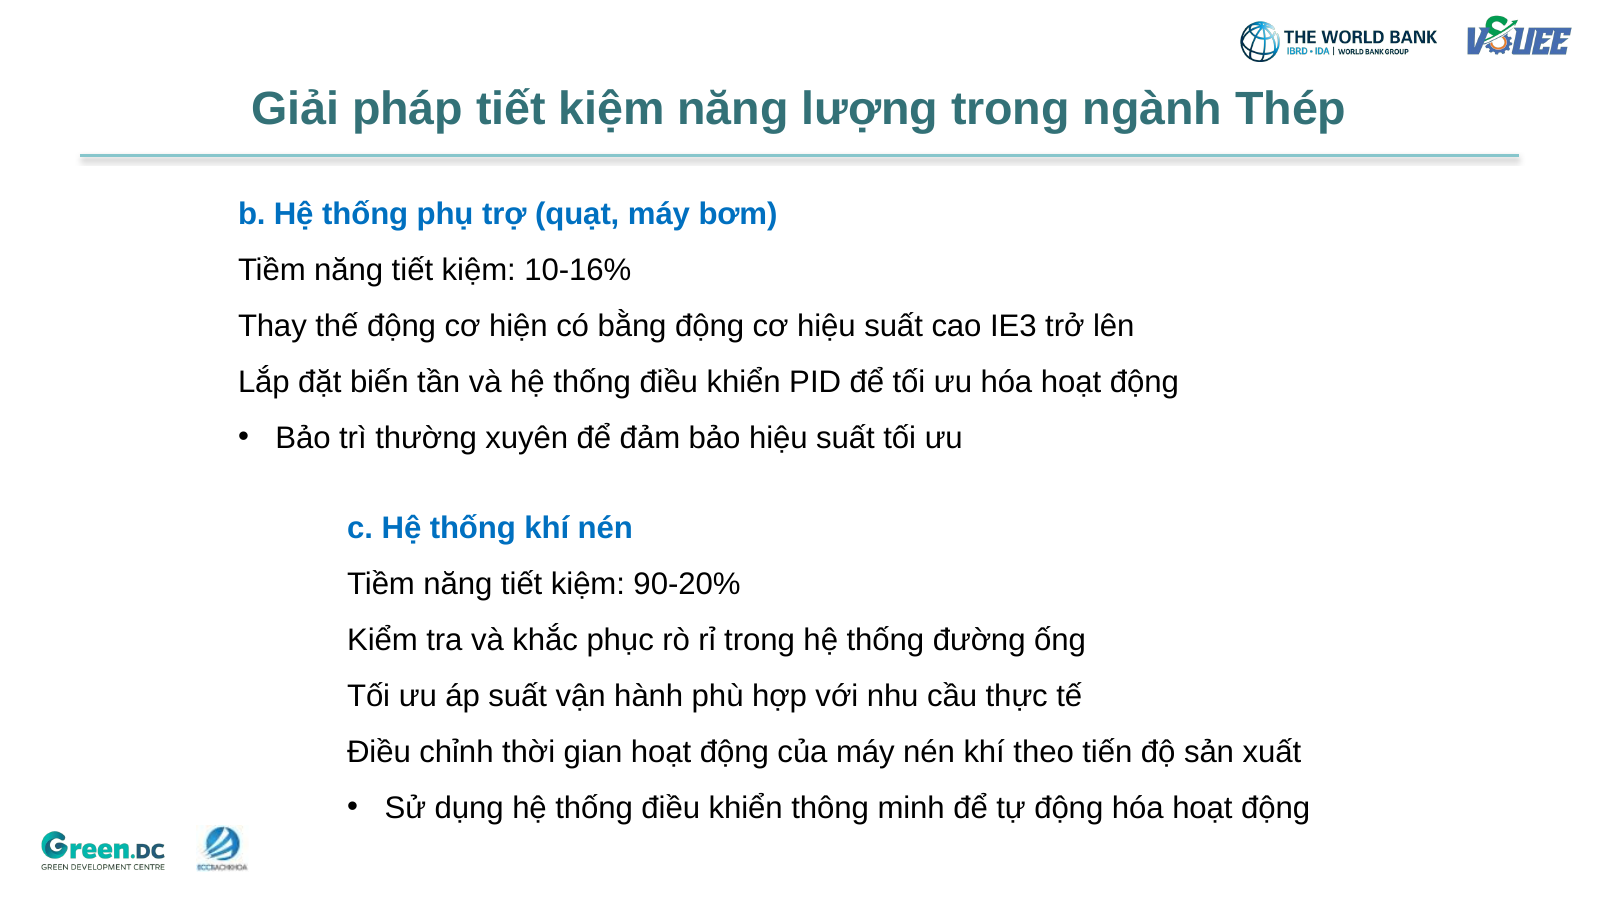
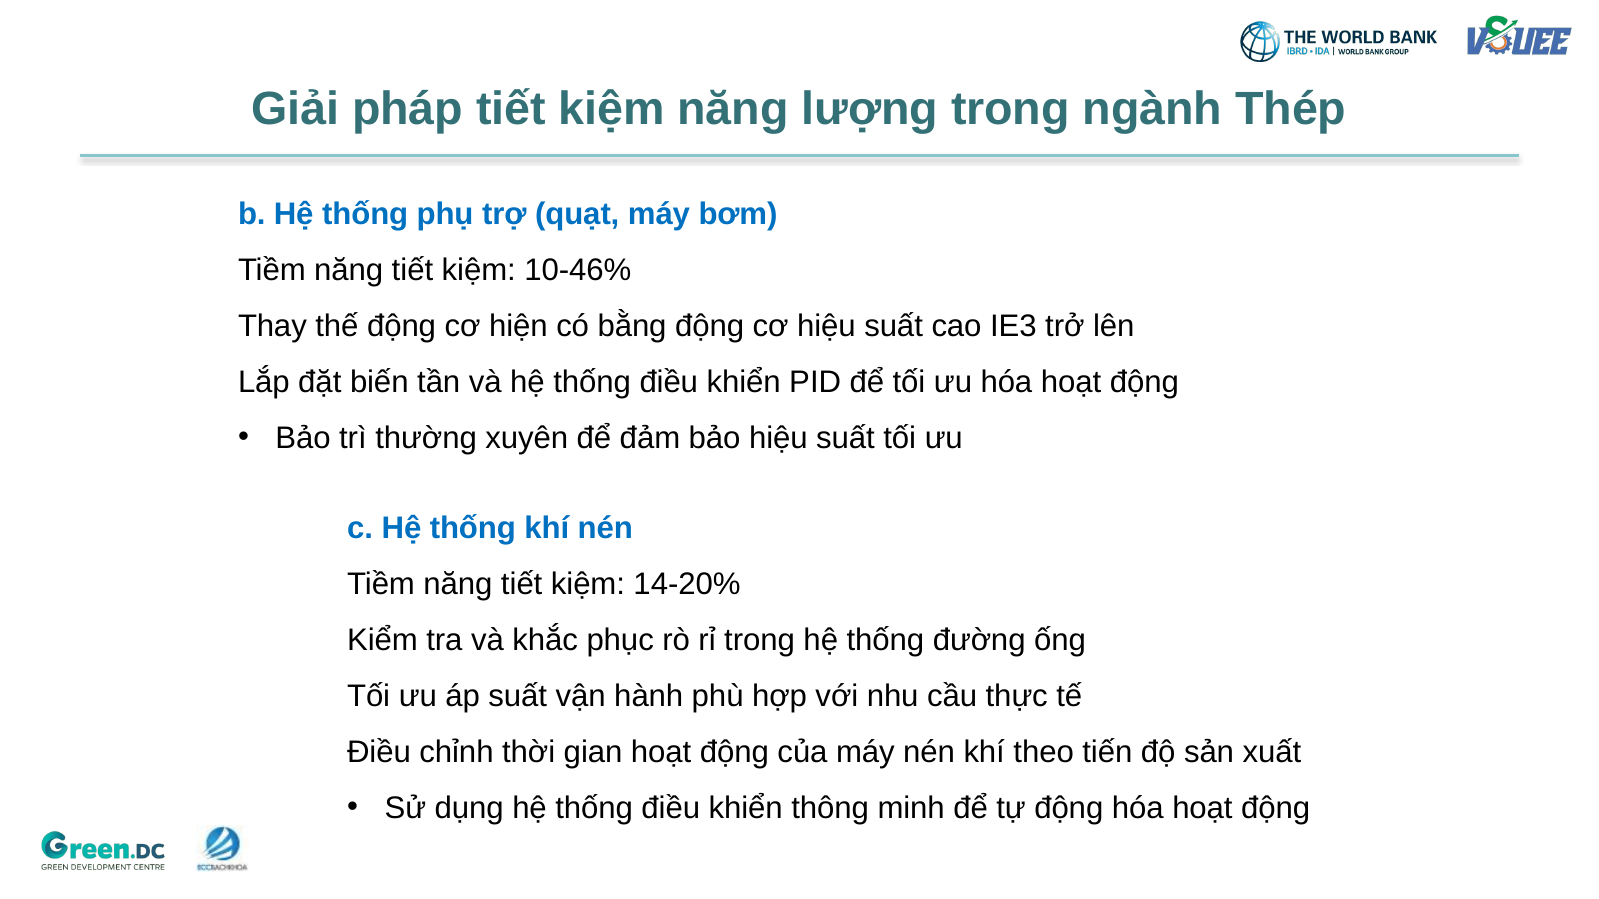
10-16%: 10-16% -> 10-46%
90-20%: 90-20% -> 14-20%
